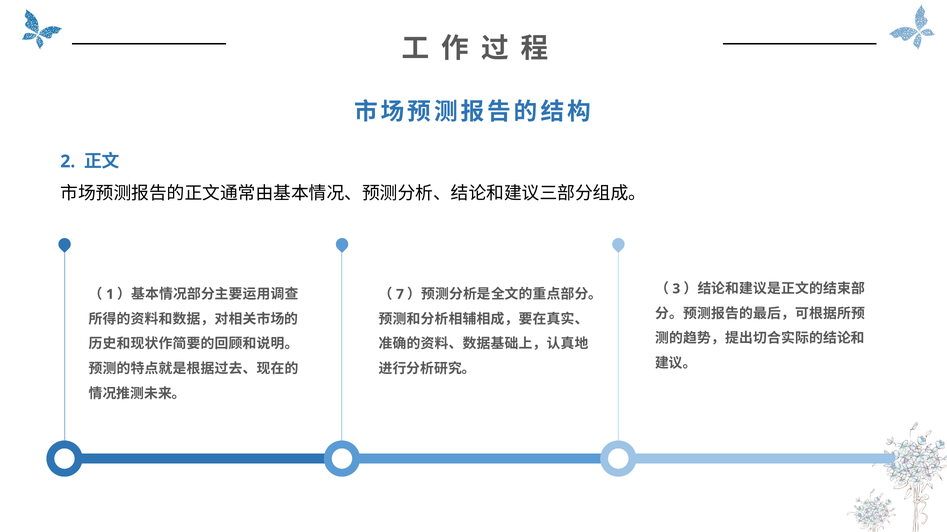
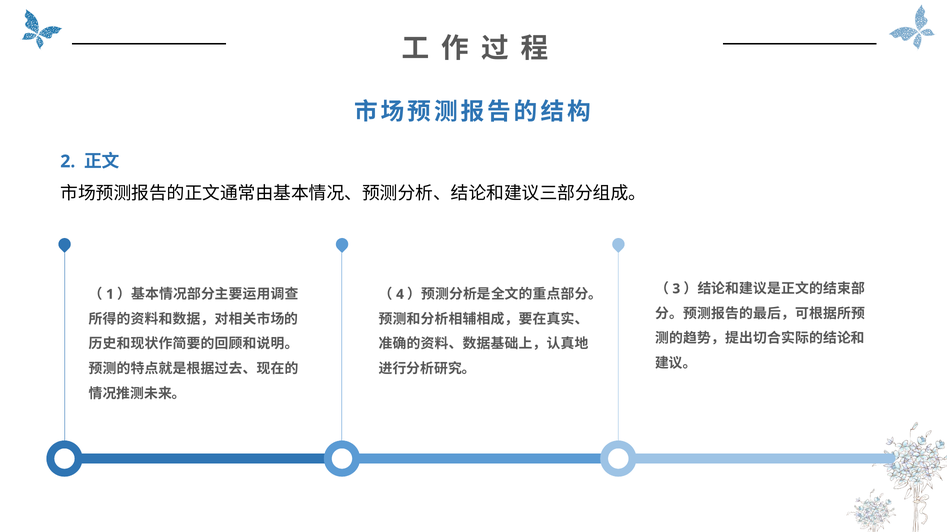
7: 7 -> 4
